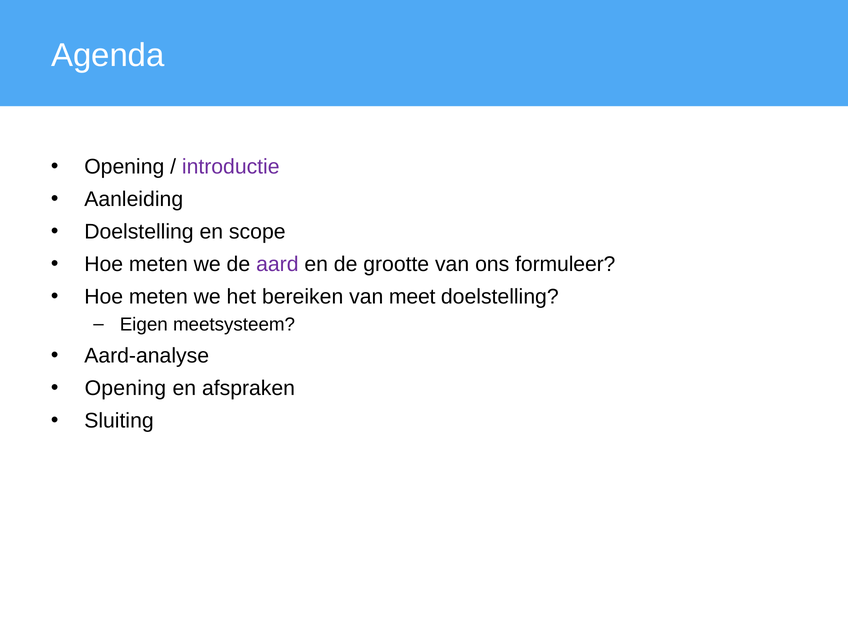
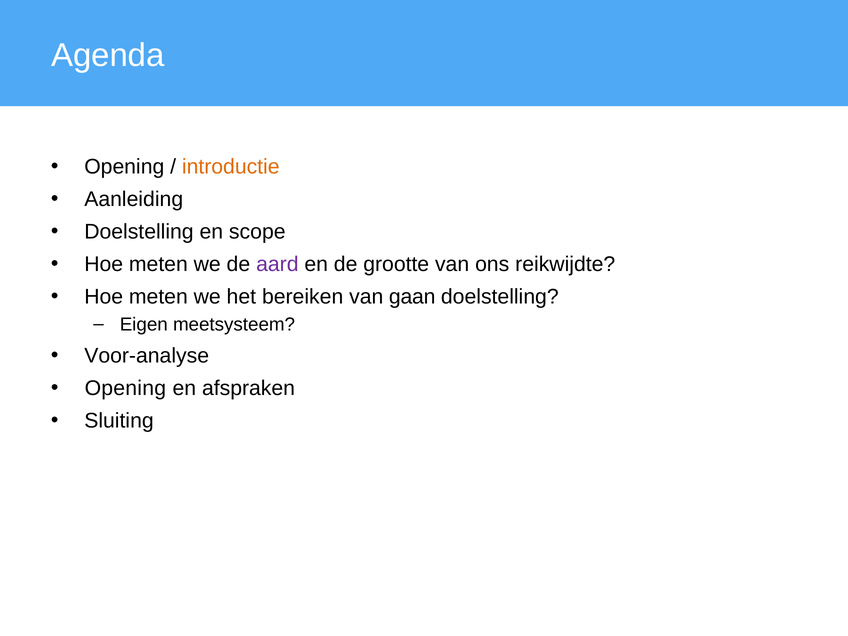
introductie colour: purple -> orange
formuleer: formuleer -> reikwijdte
meet: meet -> gaan
Aard-analyse: Aard-analyse -> Voor-analyse
